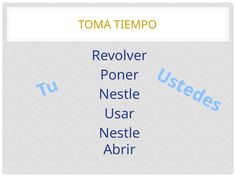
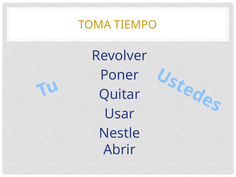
Nestle at (119, 94): Nestle -> Quitar
